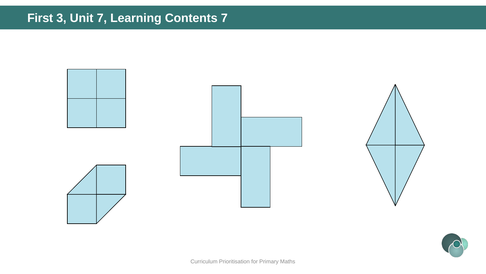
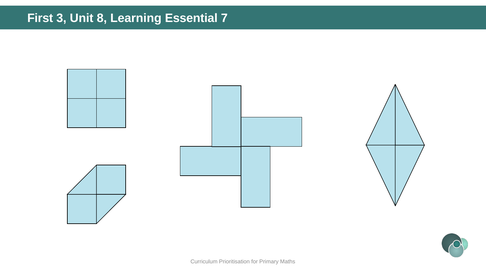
Unit 7: 7 -> 8
Contents: Contents -> Essential
